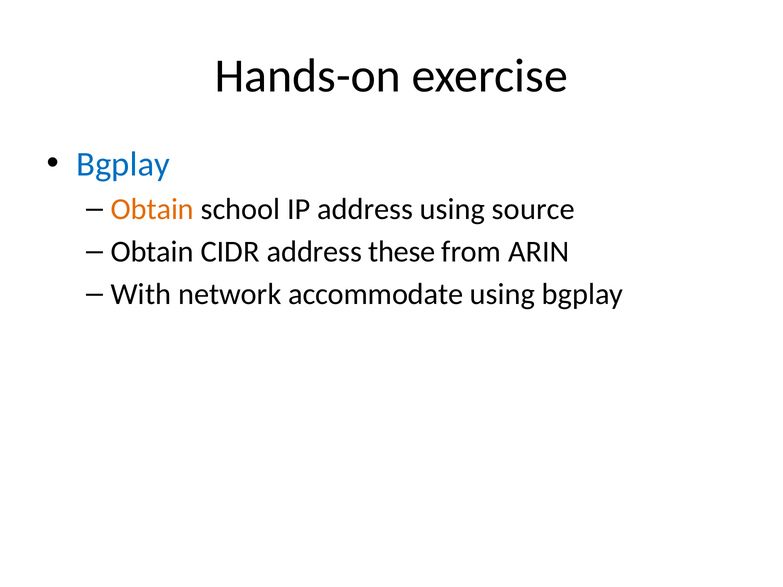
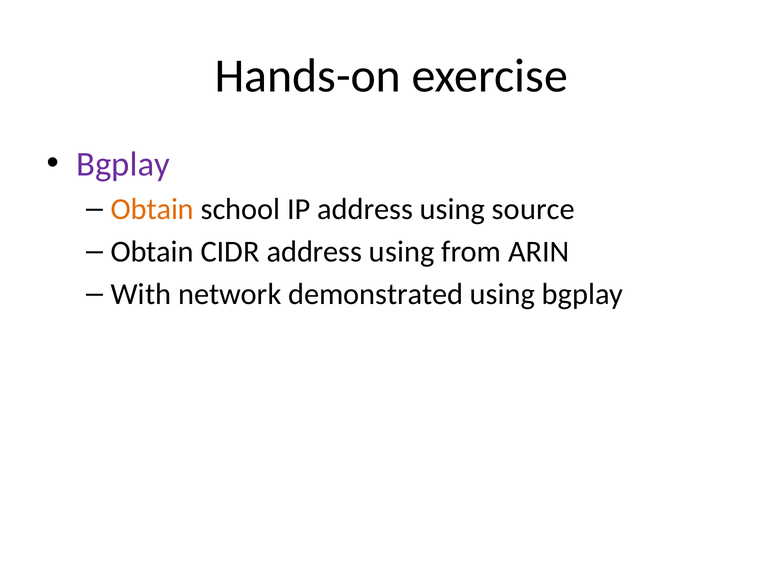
Bgplay at (123, 164) colour: blue -> purple
CIDR address these: these -> using
accommodate: accommodate -> demonstrated
